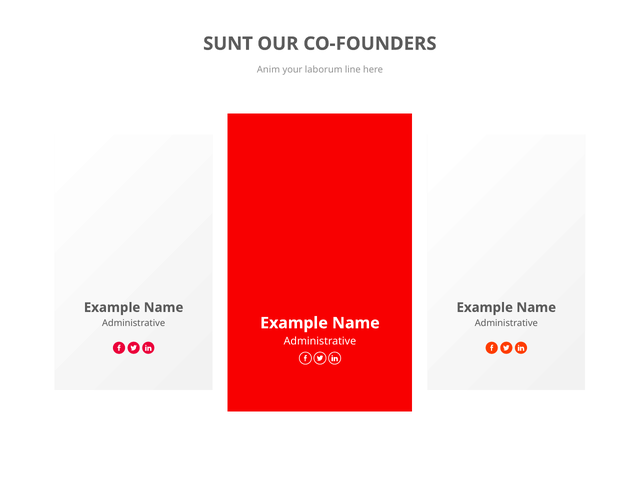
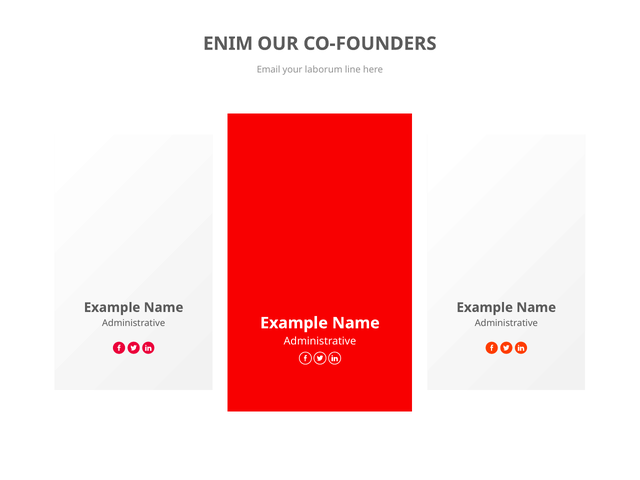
SUNT: SUNT -> ENIM
Anim: Anim -> Email
